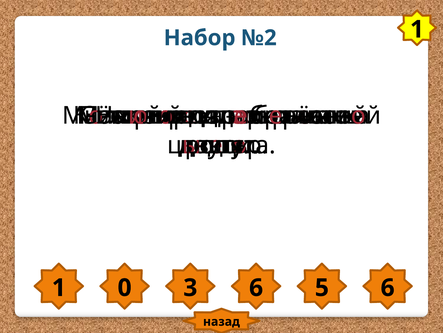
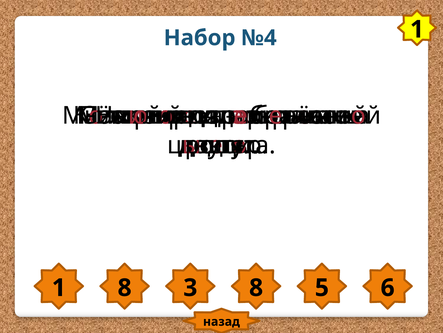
№2: №2 -> №4
1 0: 0 -> 8
3 6: 6 -> 8
